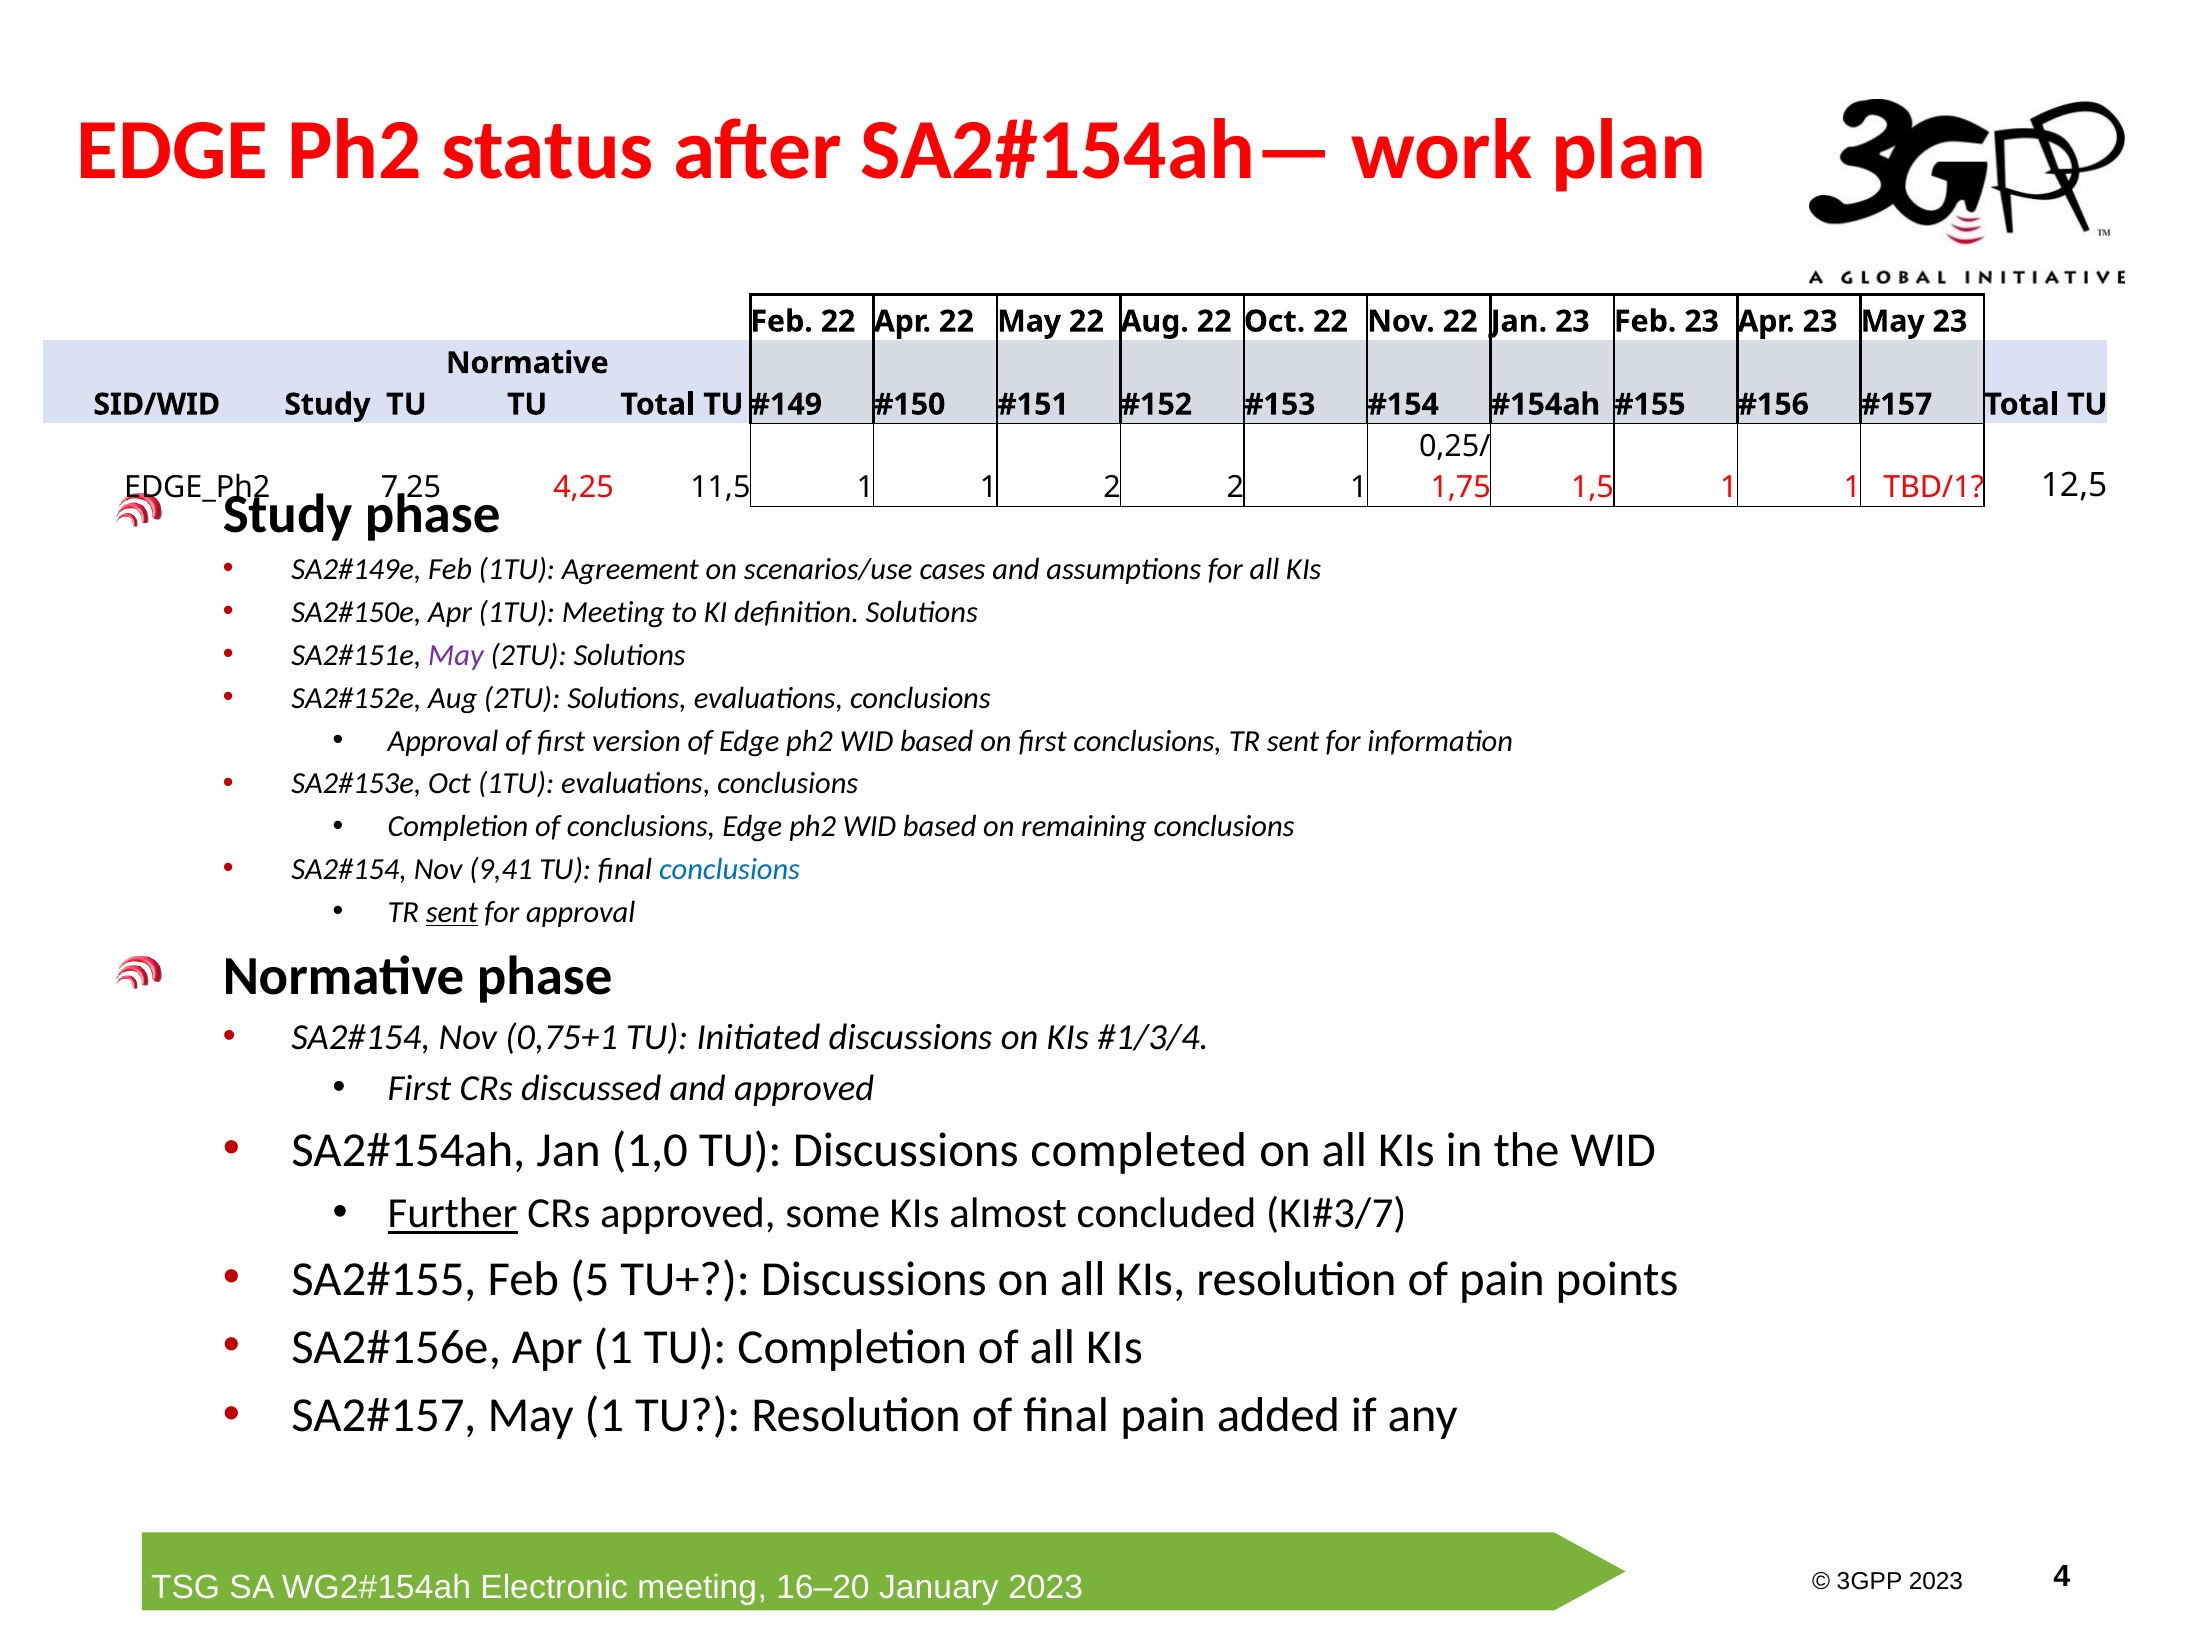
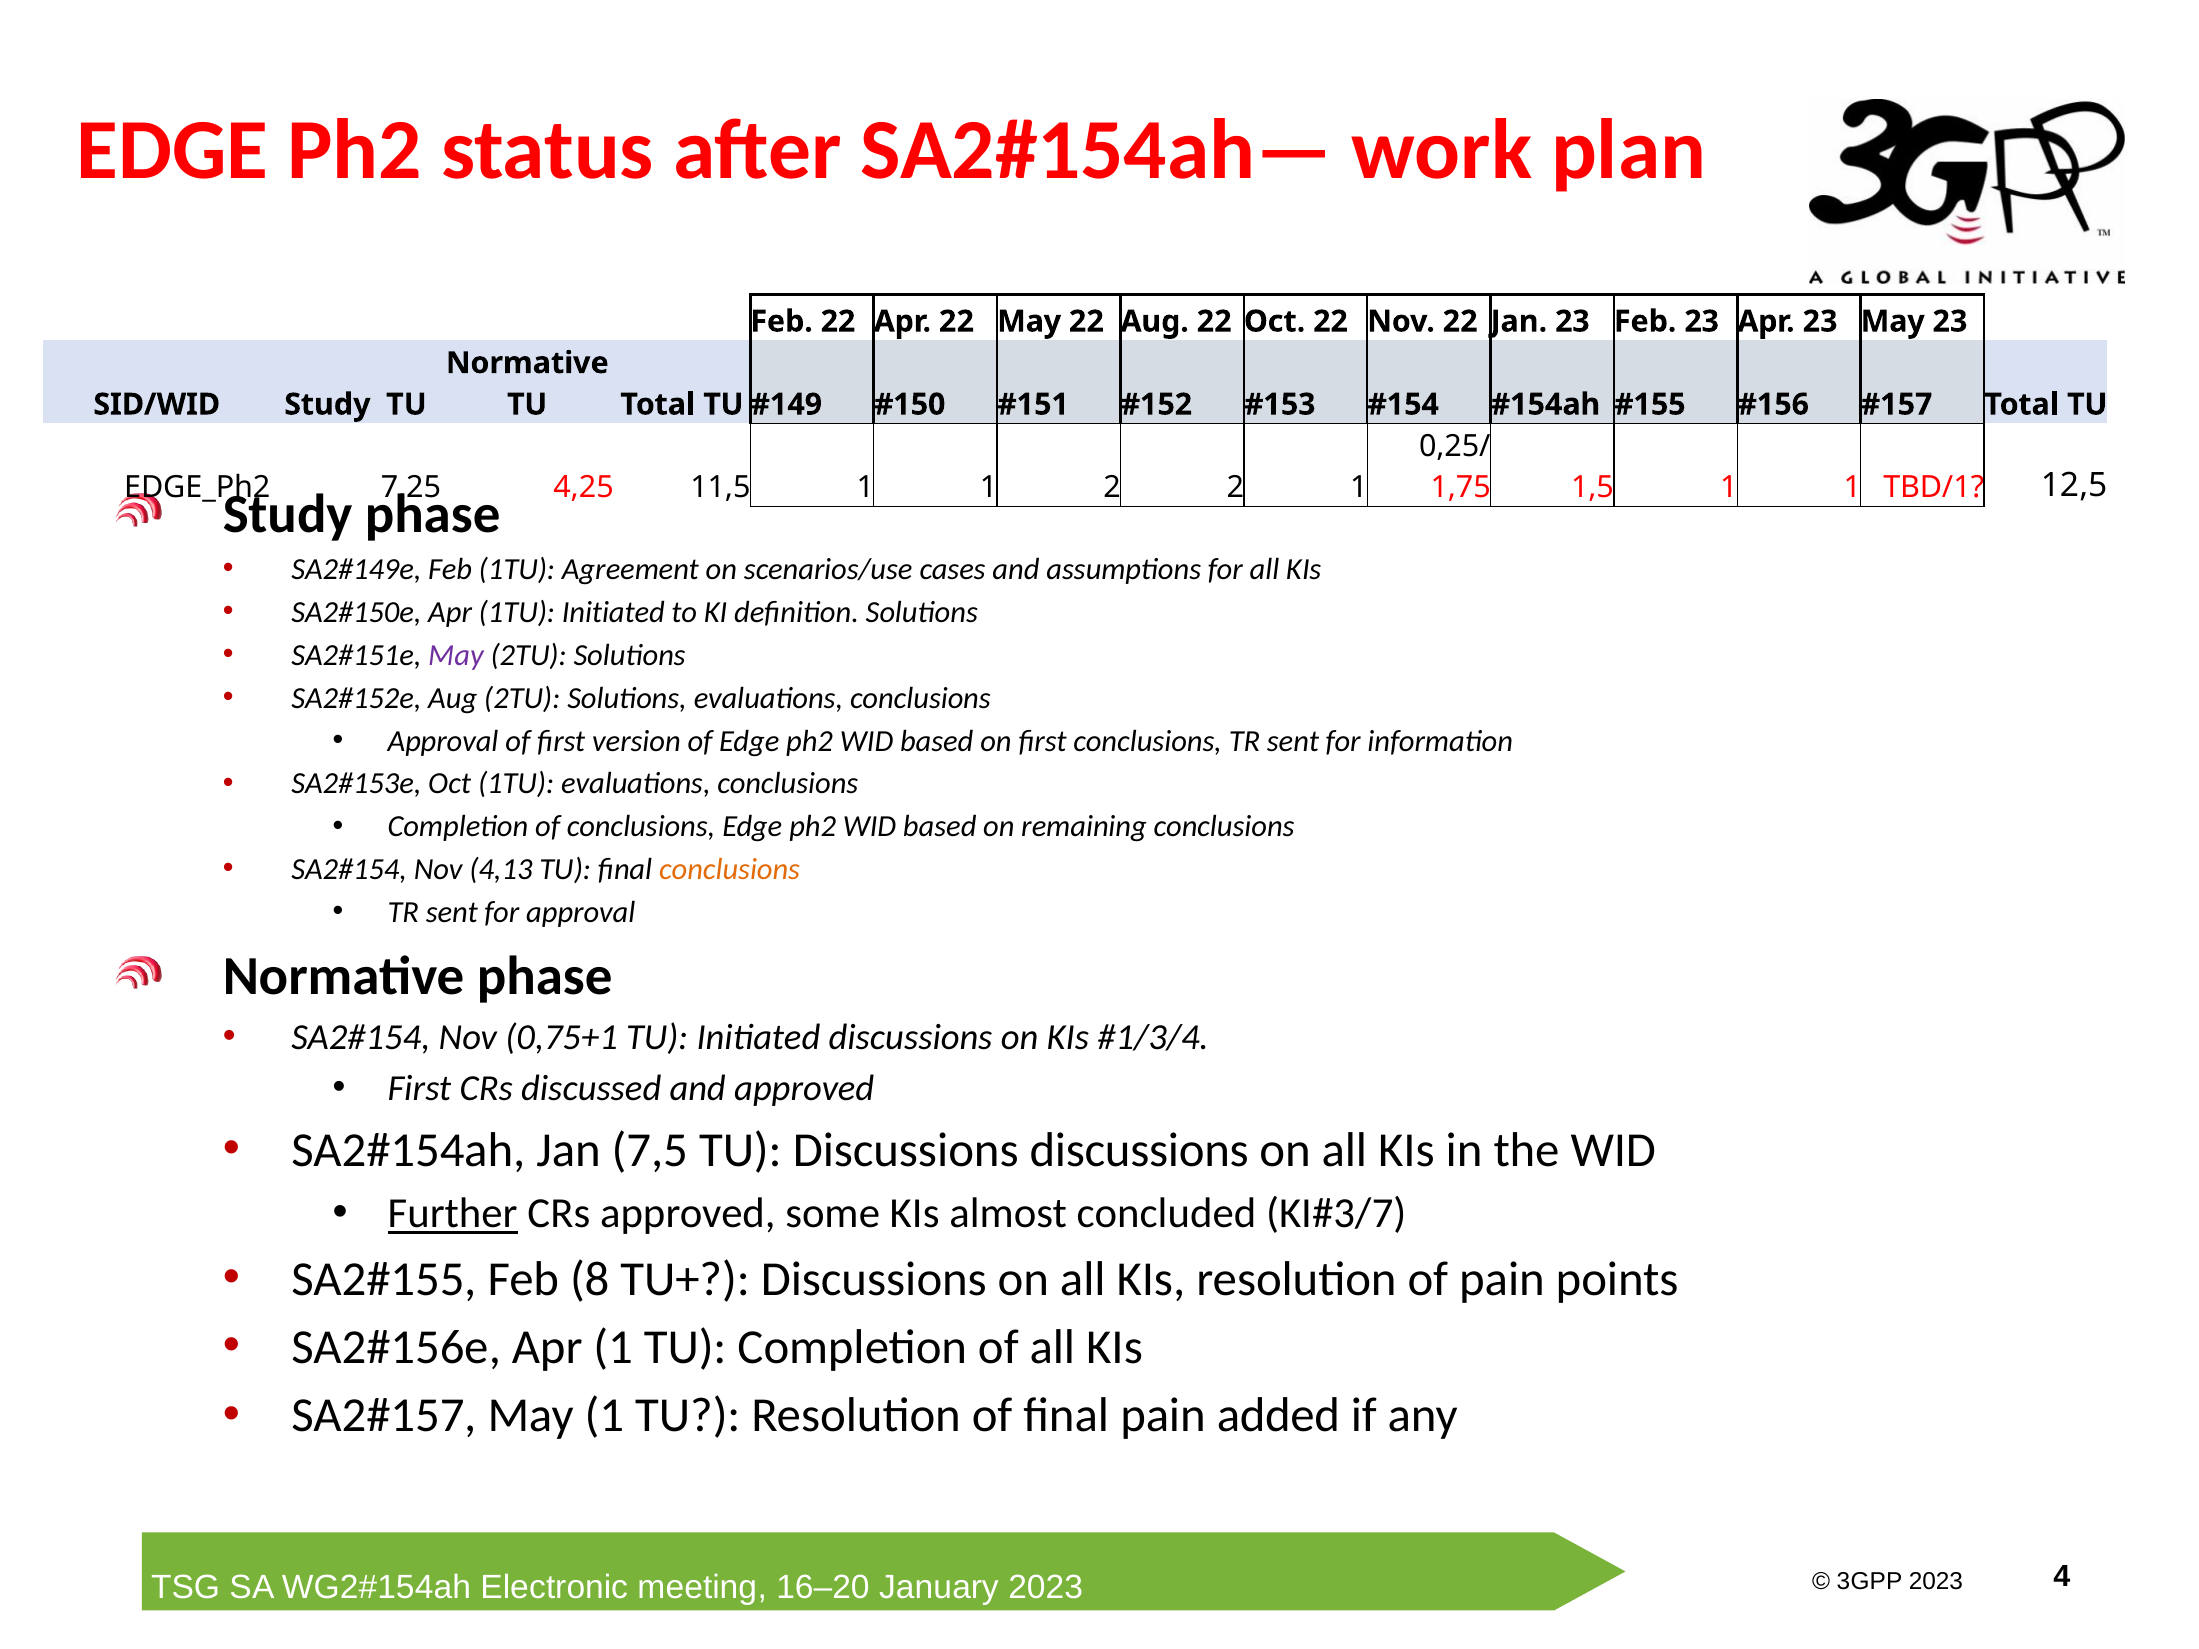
1TU Meeting: Meeting -> Initiated
9,41: 9,41 -> 4,13
conclusions at (730, 870) colour: blue -> orange
sent at (452, 913) underline: present -> none
1,0: 1,0 -> 7,5
Discussions completed: completed -> discussions
5: 5 -> 8
